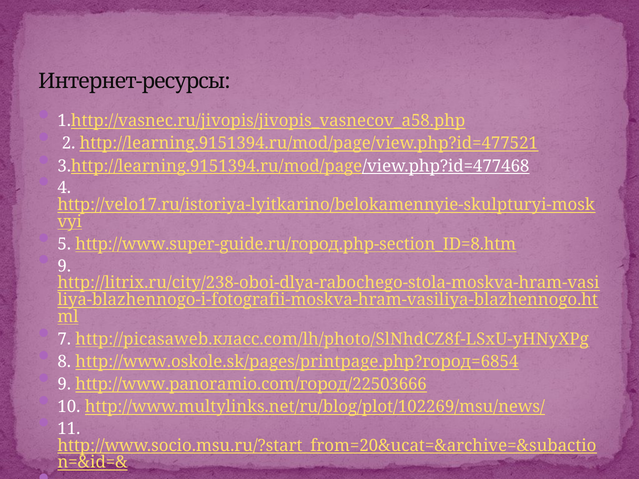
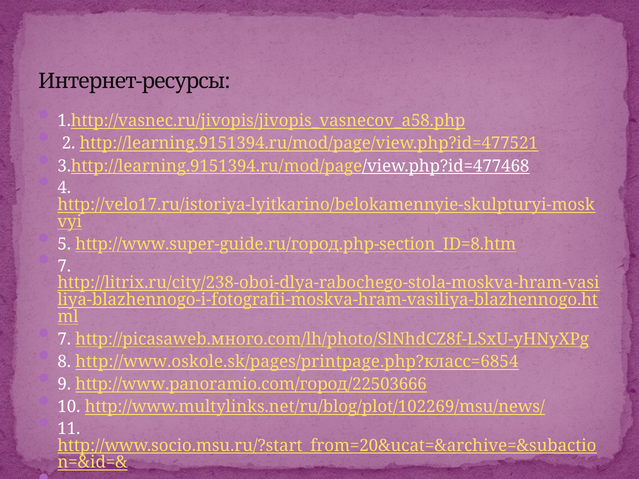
9 at (64, 266): 9 -> 7
http://picasaweb.класс.com/lh/photo/SlNhdCZ8f-LSxU-yHNyXPg: http://picasaweb.класс.com/lh/photo/SlNhdCZ8f-LSxU-yHNyXPg -> http://picasaweb.много.com/lh/photo/SlNhdCZ8f-LSxU-yHNyXPg
http://www.oskole.sk/pages/printpage.php?город=6854: http://www.oskole.sk/pages/printpage.php?город=6854 -> http://www.oskole.sk/pages/printpage.php?класс=6854
